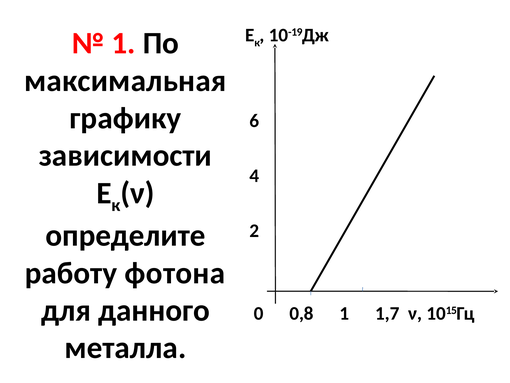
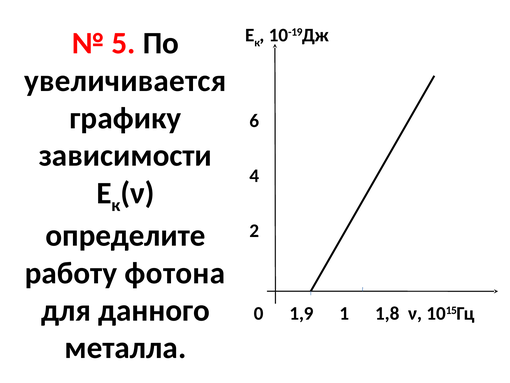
1 at (124, 43): 1 -> 5
максимальная: максимальная -> увеличивается
0,8: 0,8 -> 1,9
1,7: 1,7 -> 1,8
